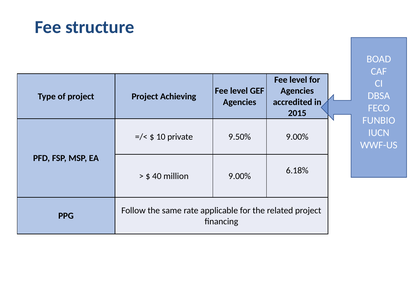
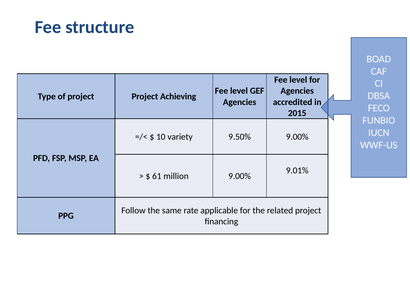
private: private -> variety
6.18%: 6.18% -> 9.01%
40: 40 -> 61
